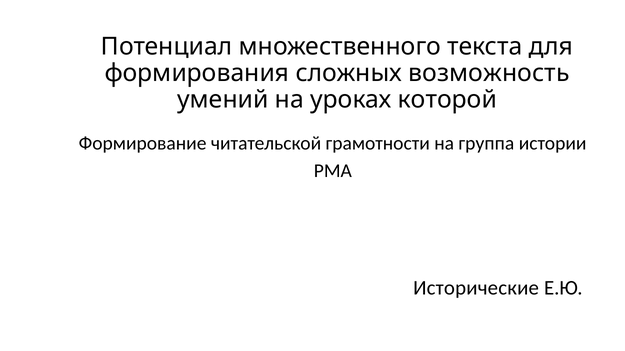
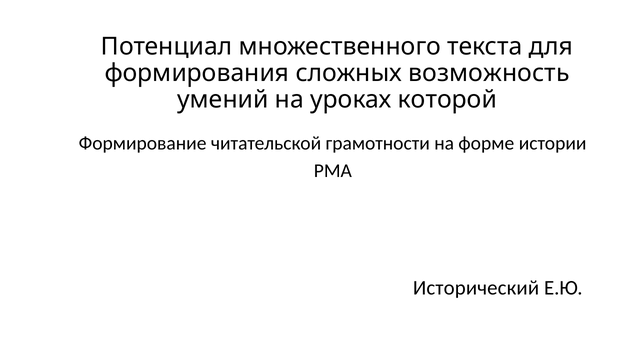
группа: группа -> форме
Исторические: Исторические -> Исторический
